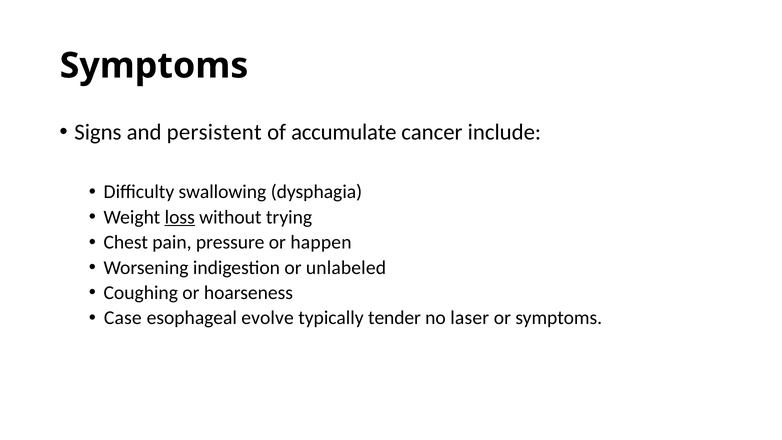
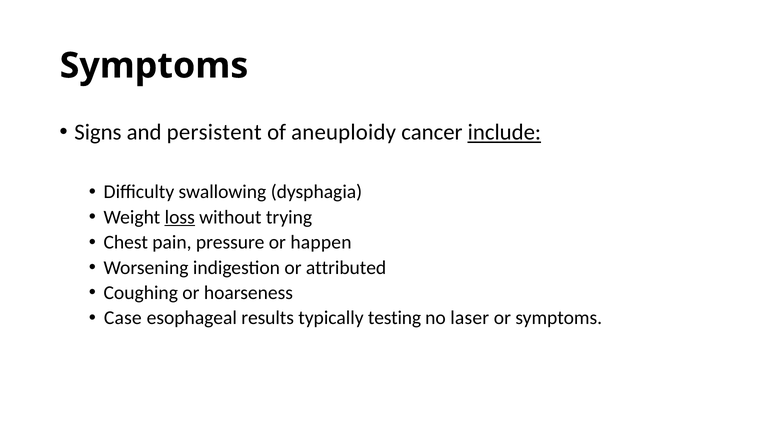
accumulate: accumulate -> aneuploidy
include underline: none -> present
unlabeled: unlabeled -> attributed
evolve: evolve -> results
tender: tender -> testing
